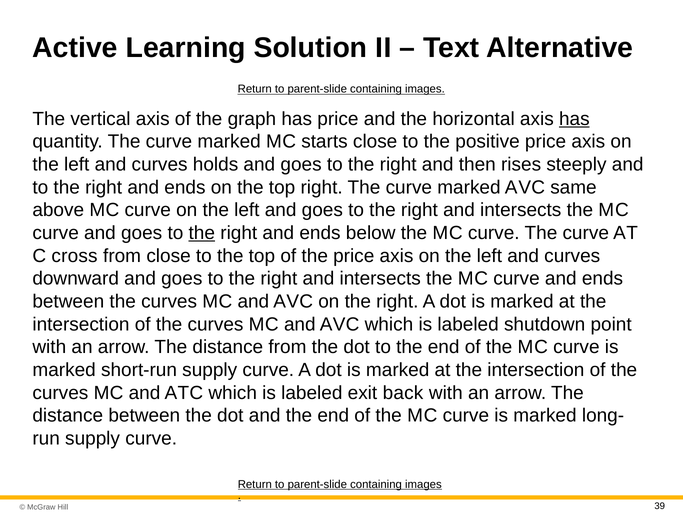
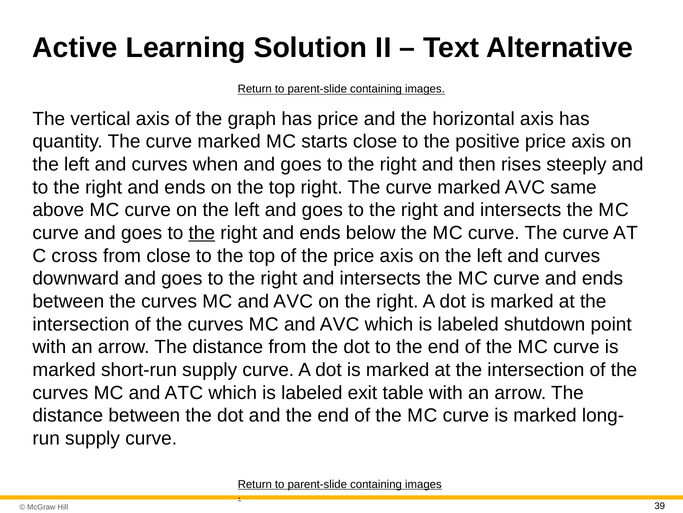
has at (574, 119) underline: present -> none
holds: holds -> when
back: back -> table
